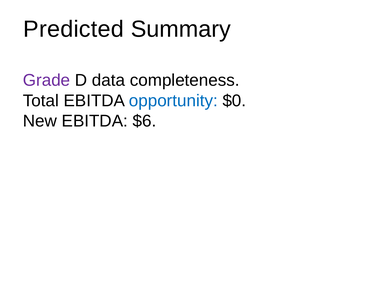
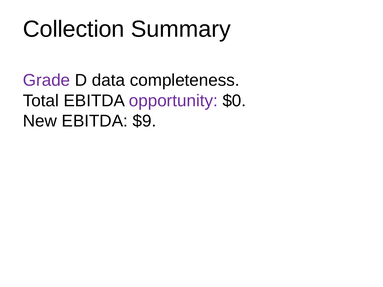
Predicted: Predicted -> Collection
opportunity colour: blue -> purple
$6: $6 -> $9
